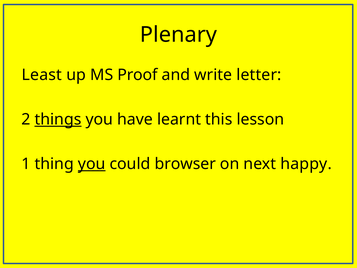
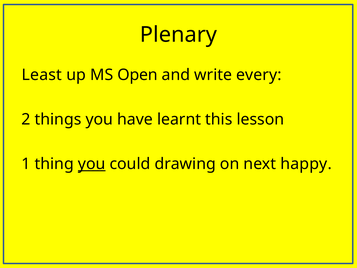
Proof: Proof -> Open
letter: letter -> every
things underline: present -> none
browser: browser -> drawing
